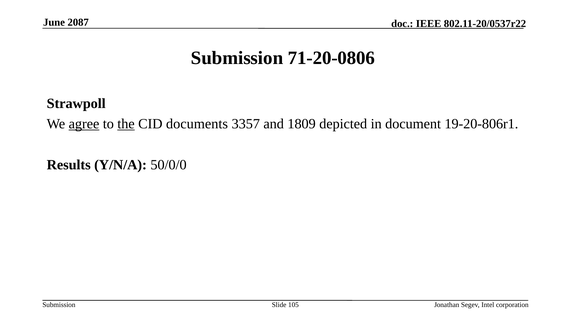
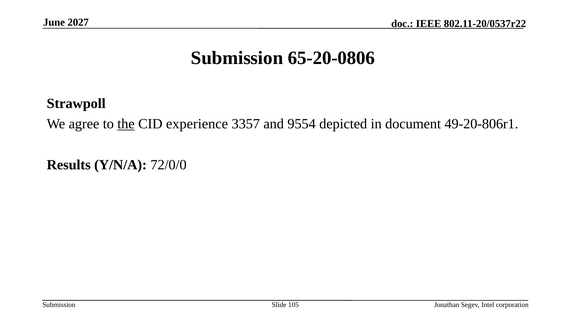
2087: 2087 -> 2027
71-20-0806: 71-20-0806 -> 65-20-0806
agree underline: present -> none
documents: documents -> experience
1809: 1809 -> 9554
19-20-806r1: 19-20-806r1 -> 49-20-806r1
50/0/0: 50/0/0 -> 72/0/0
